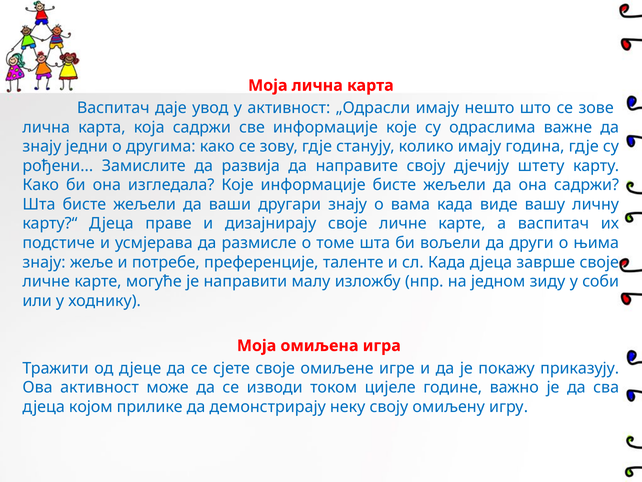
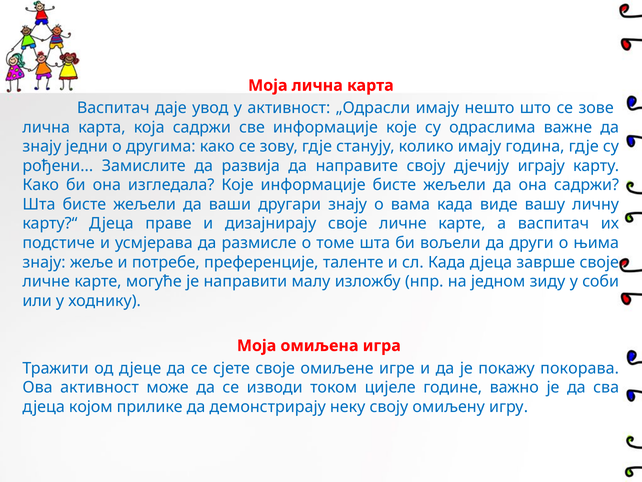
штету: штету -> играју
приказују: приказују -> покорава
